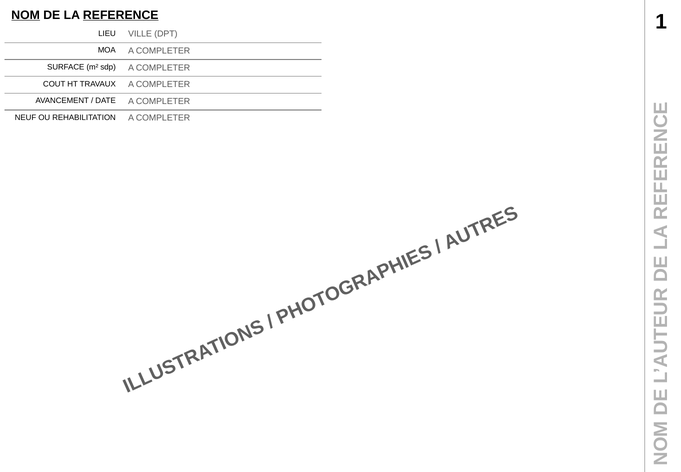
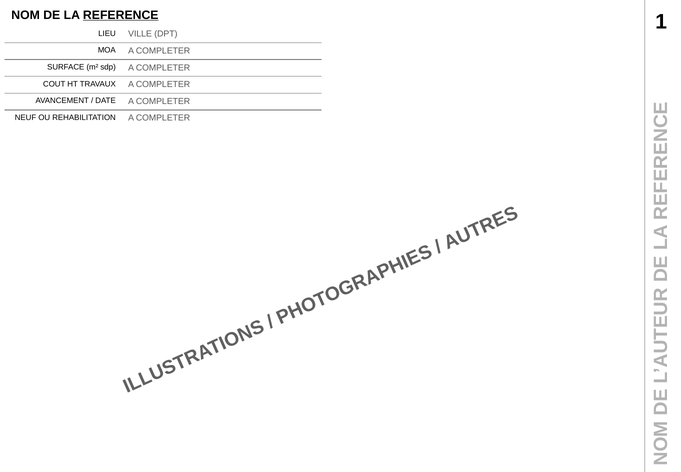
NOM underline: present -> none
